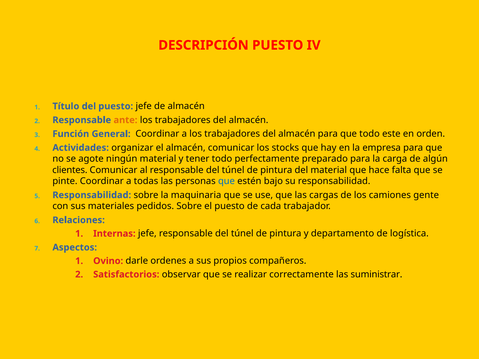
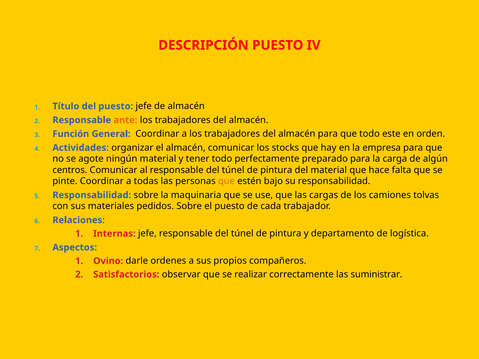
clientes: clientes -> centros
que at (226, 181) colour: blue -> orange
gente: gente -> tolvas
